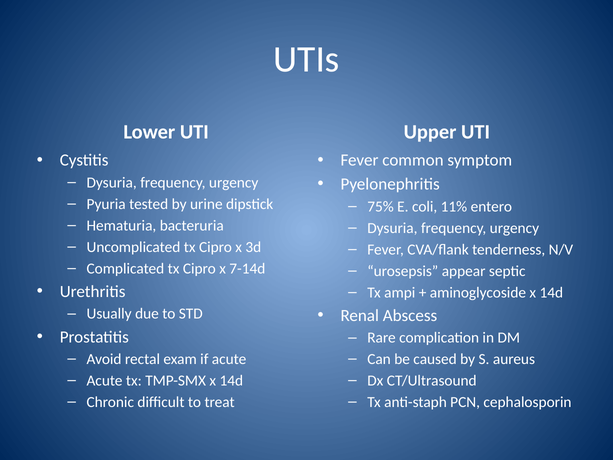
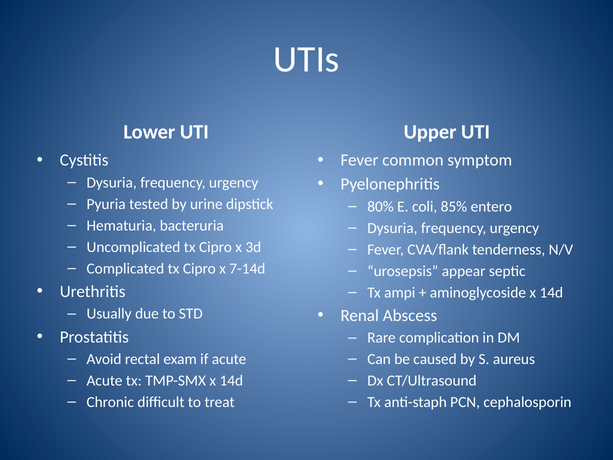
75%: 75% -> 80%
11%: 11% -> 85%
